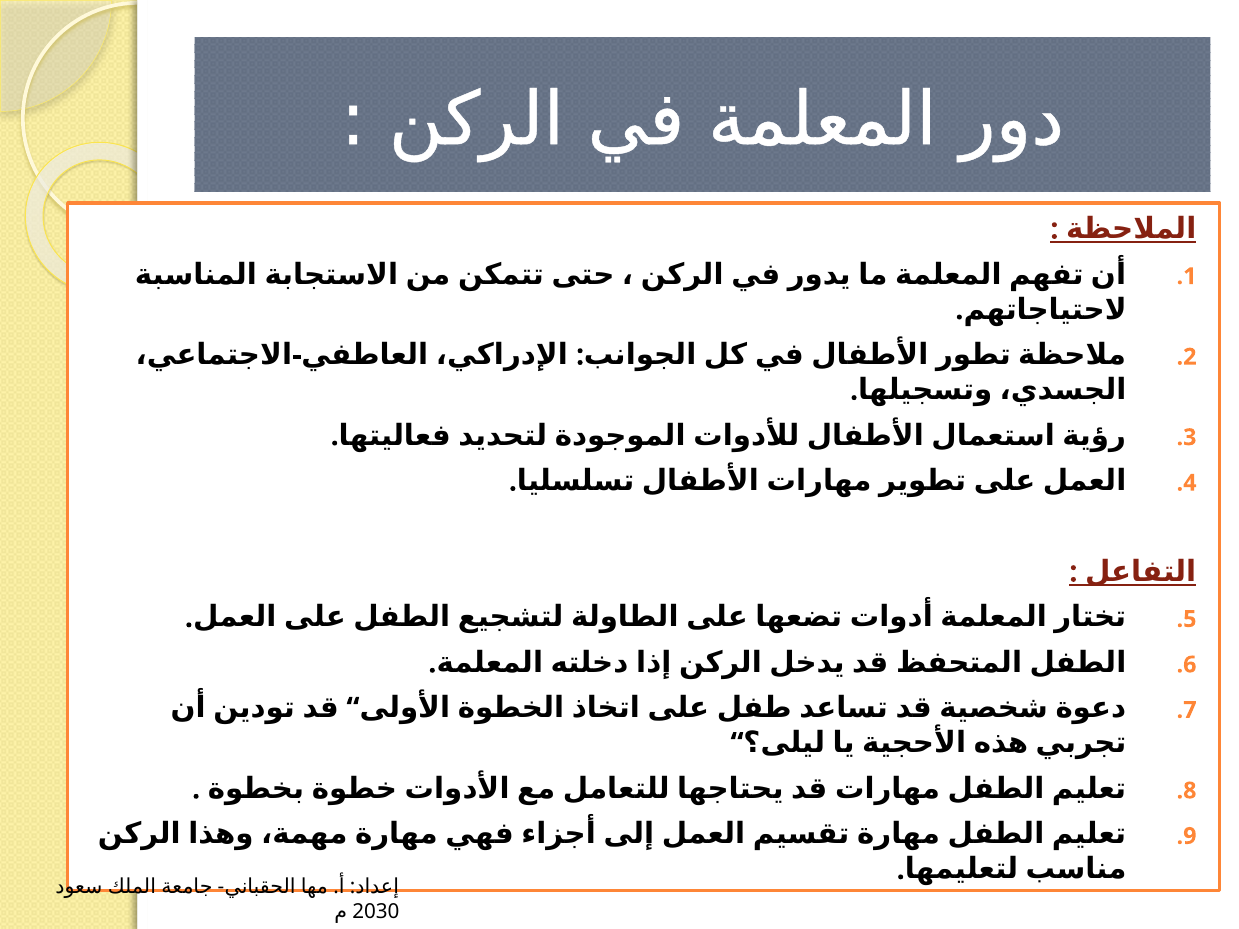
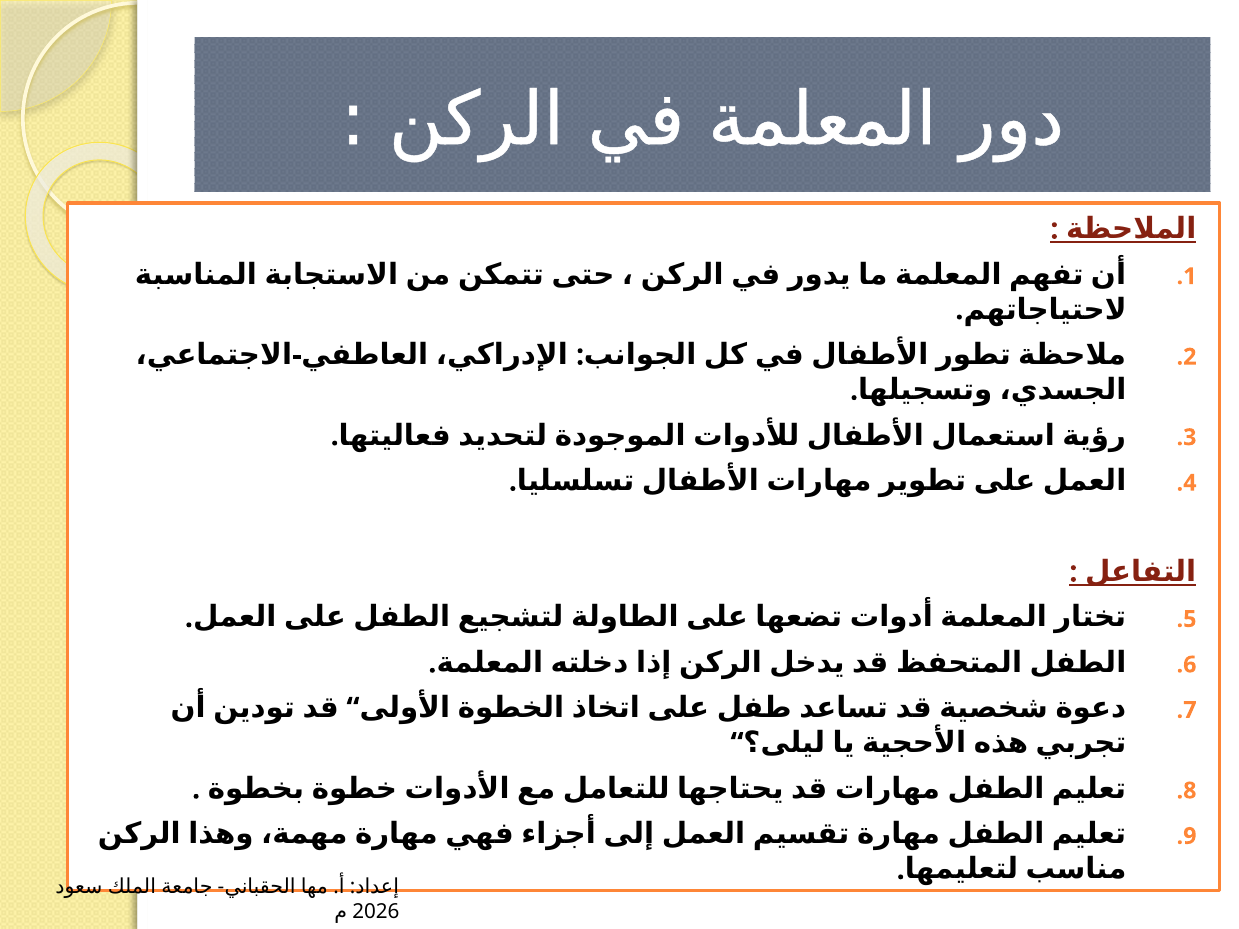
2030: 2030 -> 2026
